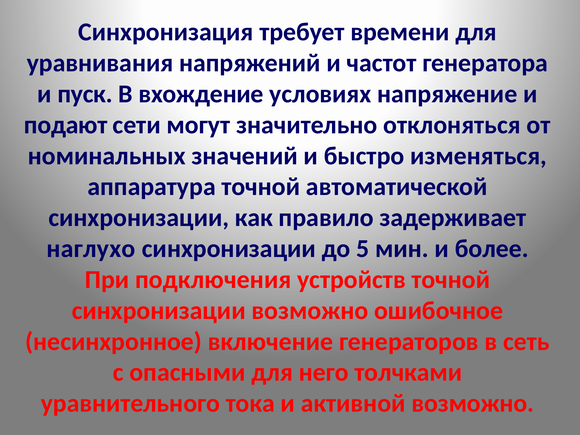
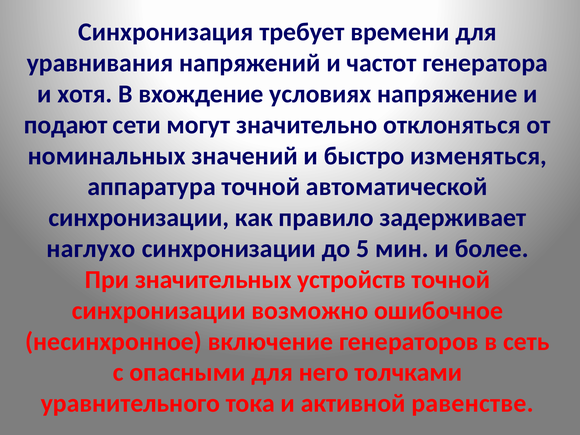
пуск: пуск -> хотя
подключения: подключения -> значительных
активной возможно: возможно -> равенстве
